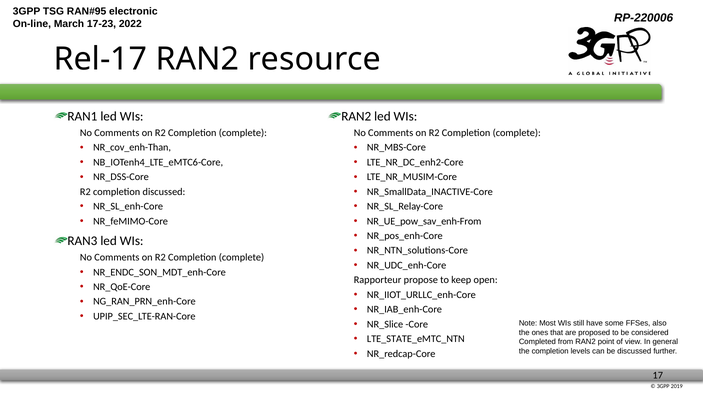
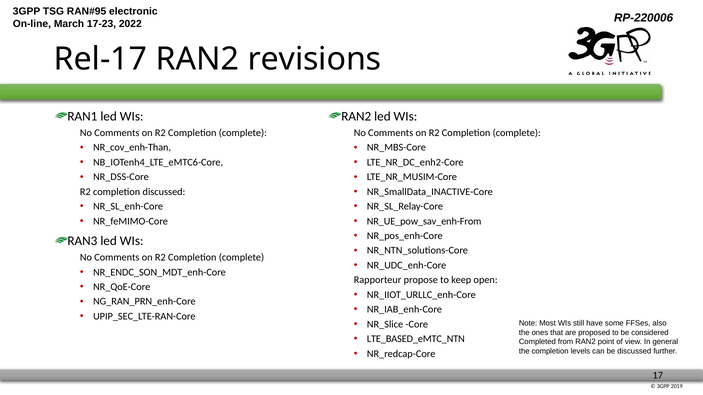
resource: resource -> revisions
LTE_STATE_eMTC_NTN: LTE_STATE_eMTC_NTN -> LTE_BASED_eMTC_NTN
